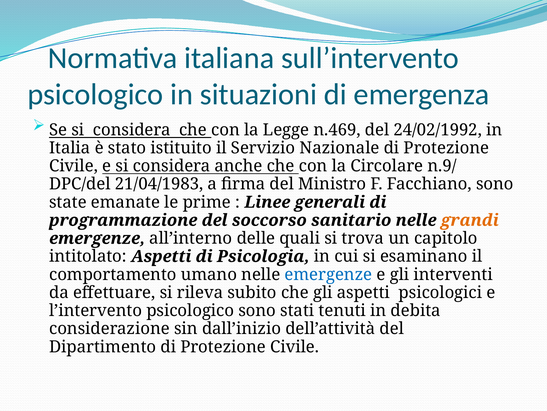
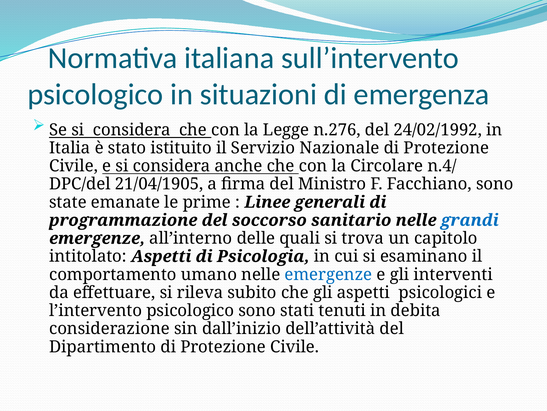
n.469: n.469 -> n.276
n.9/: n.9/ -> n.4/
21/04/1983: 21/04/1983 -> 21/04/1905
grandi colour: orange -> blue
